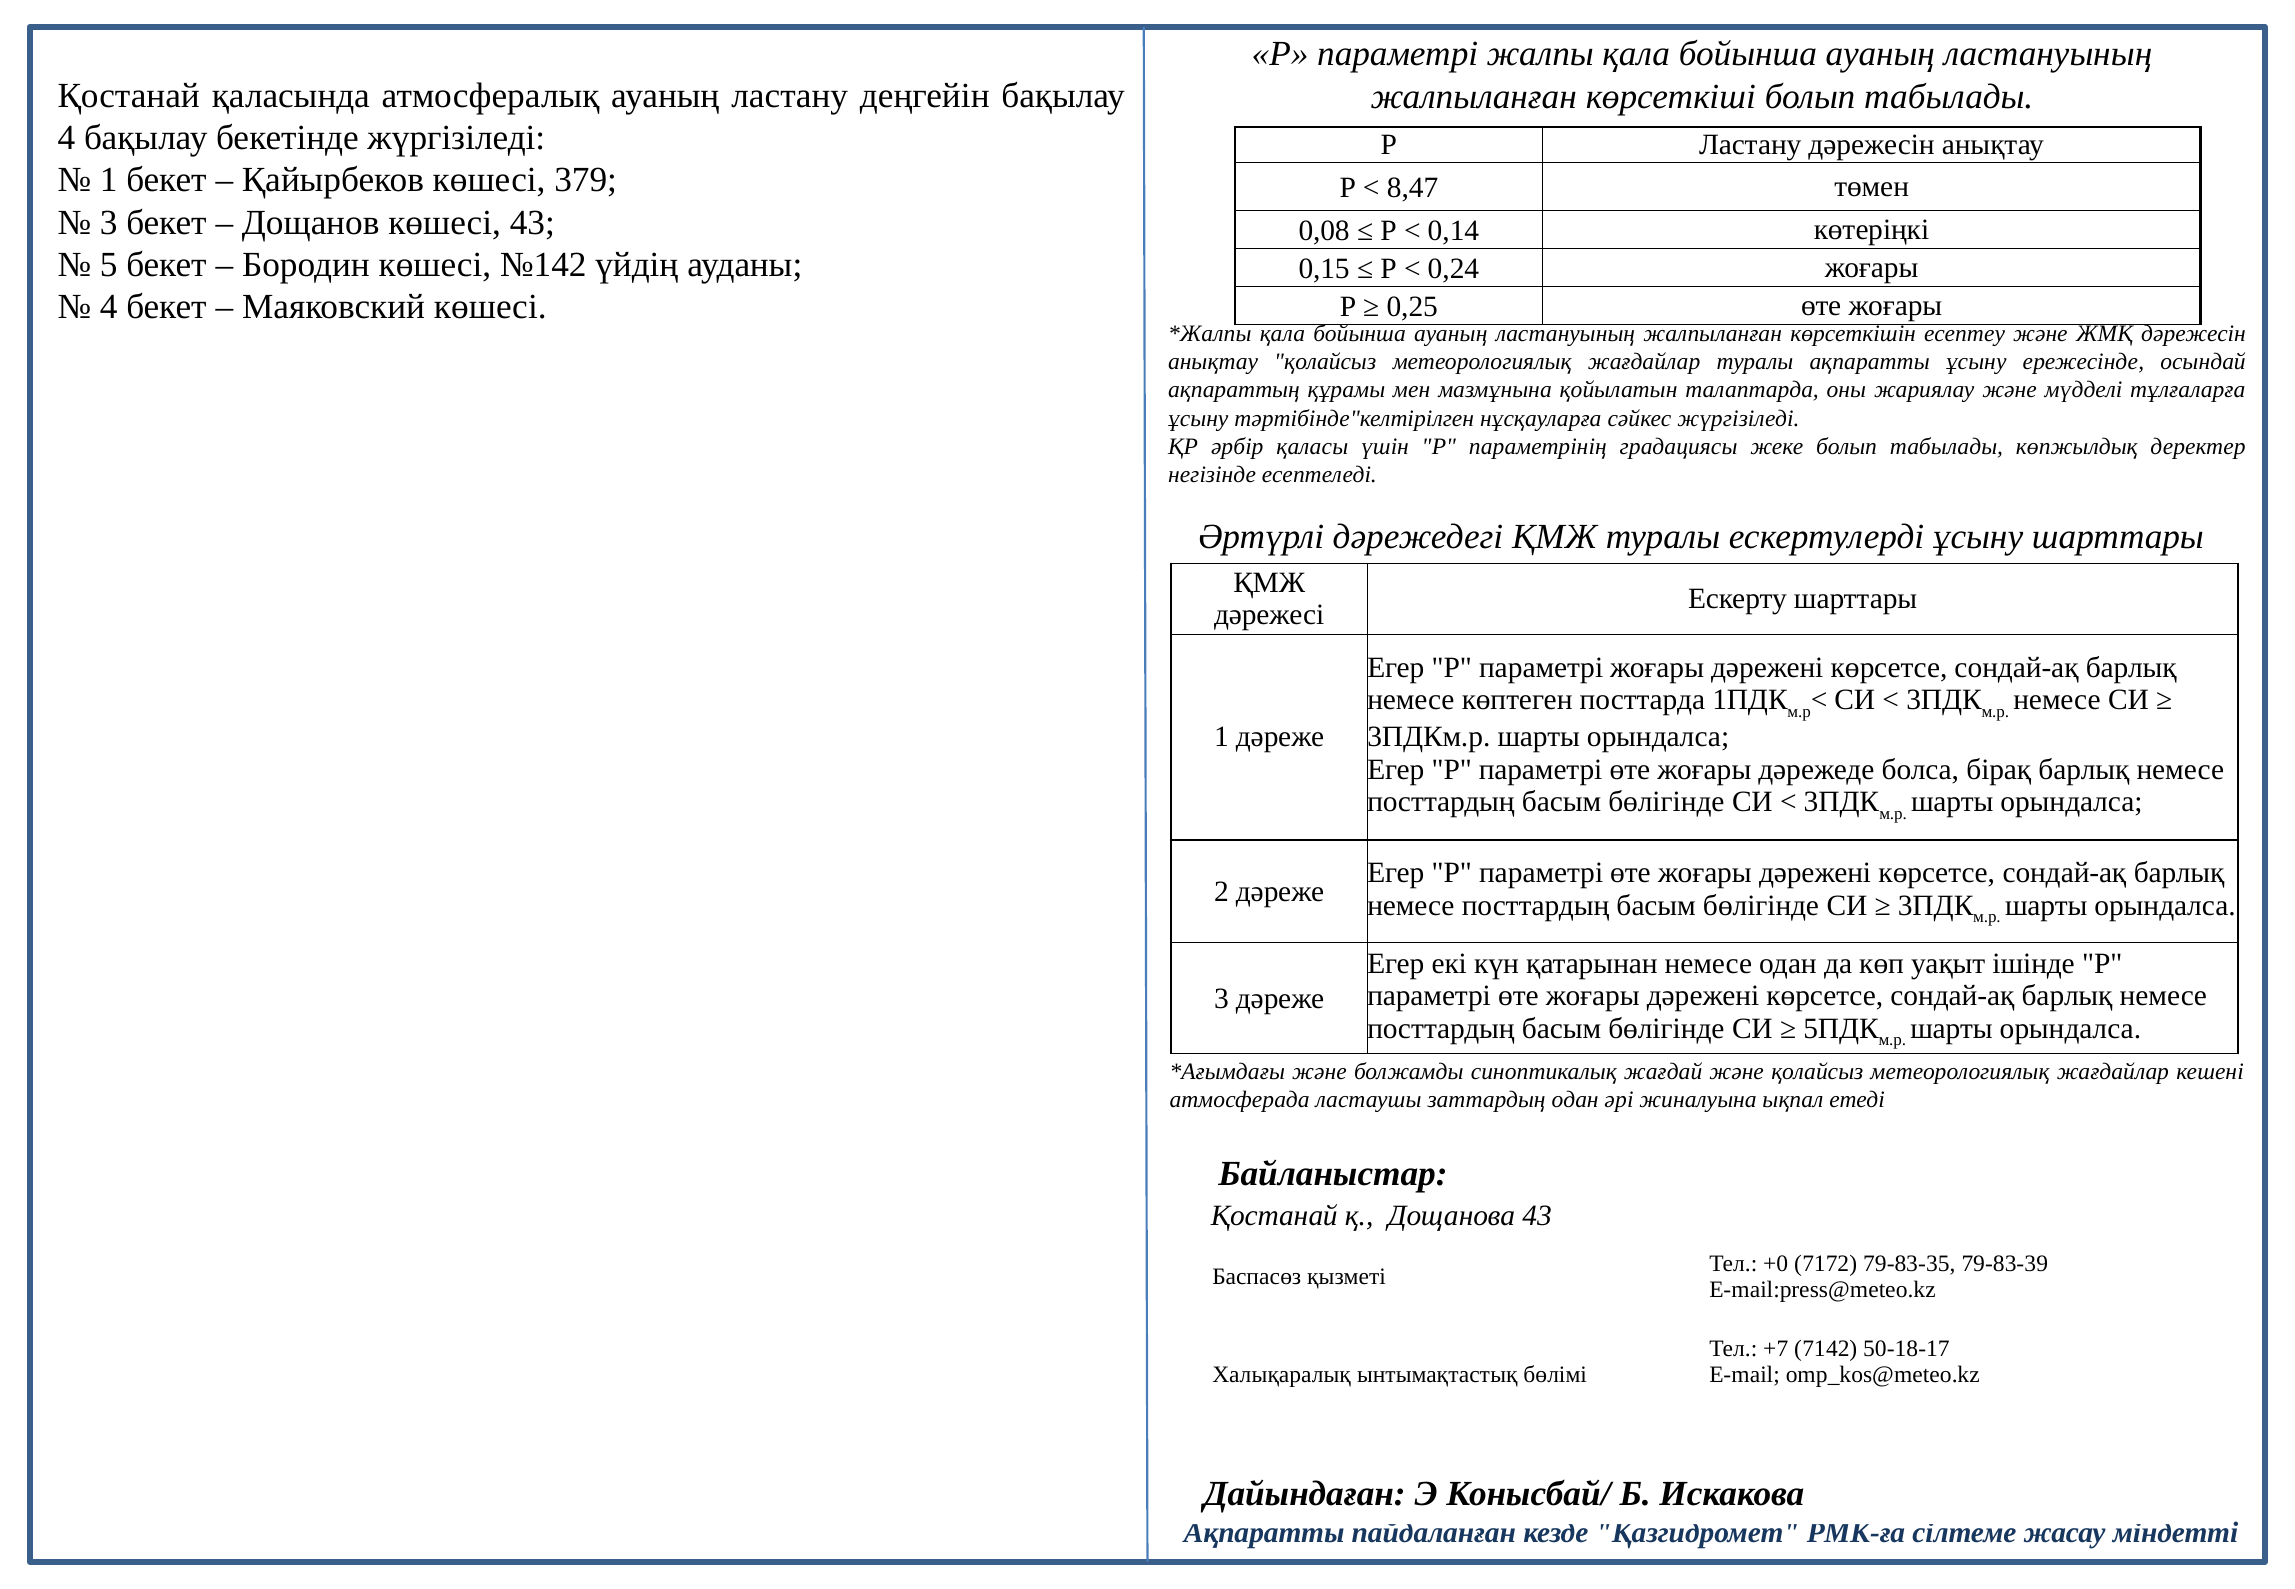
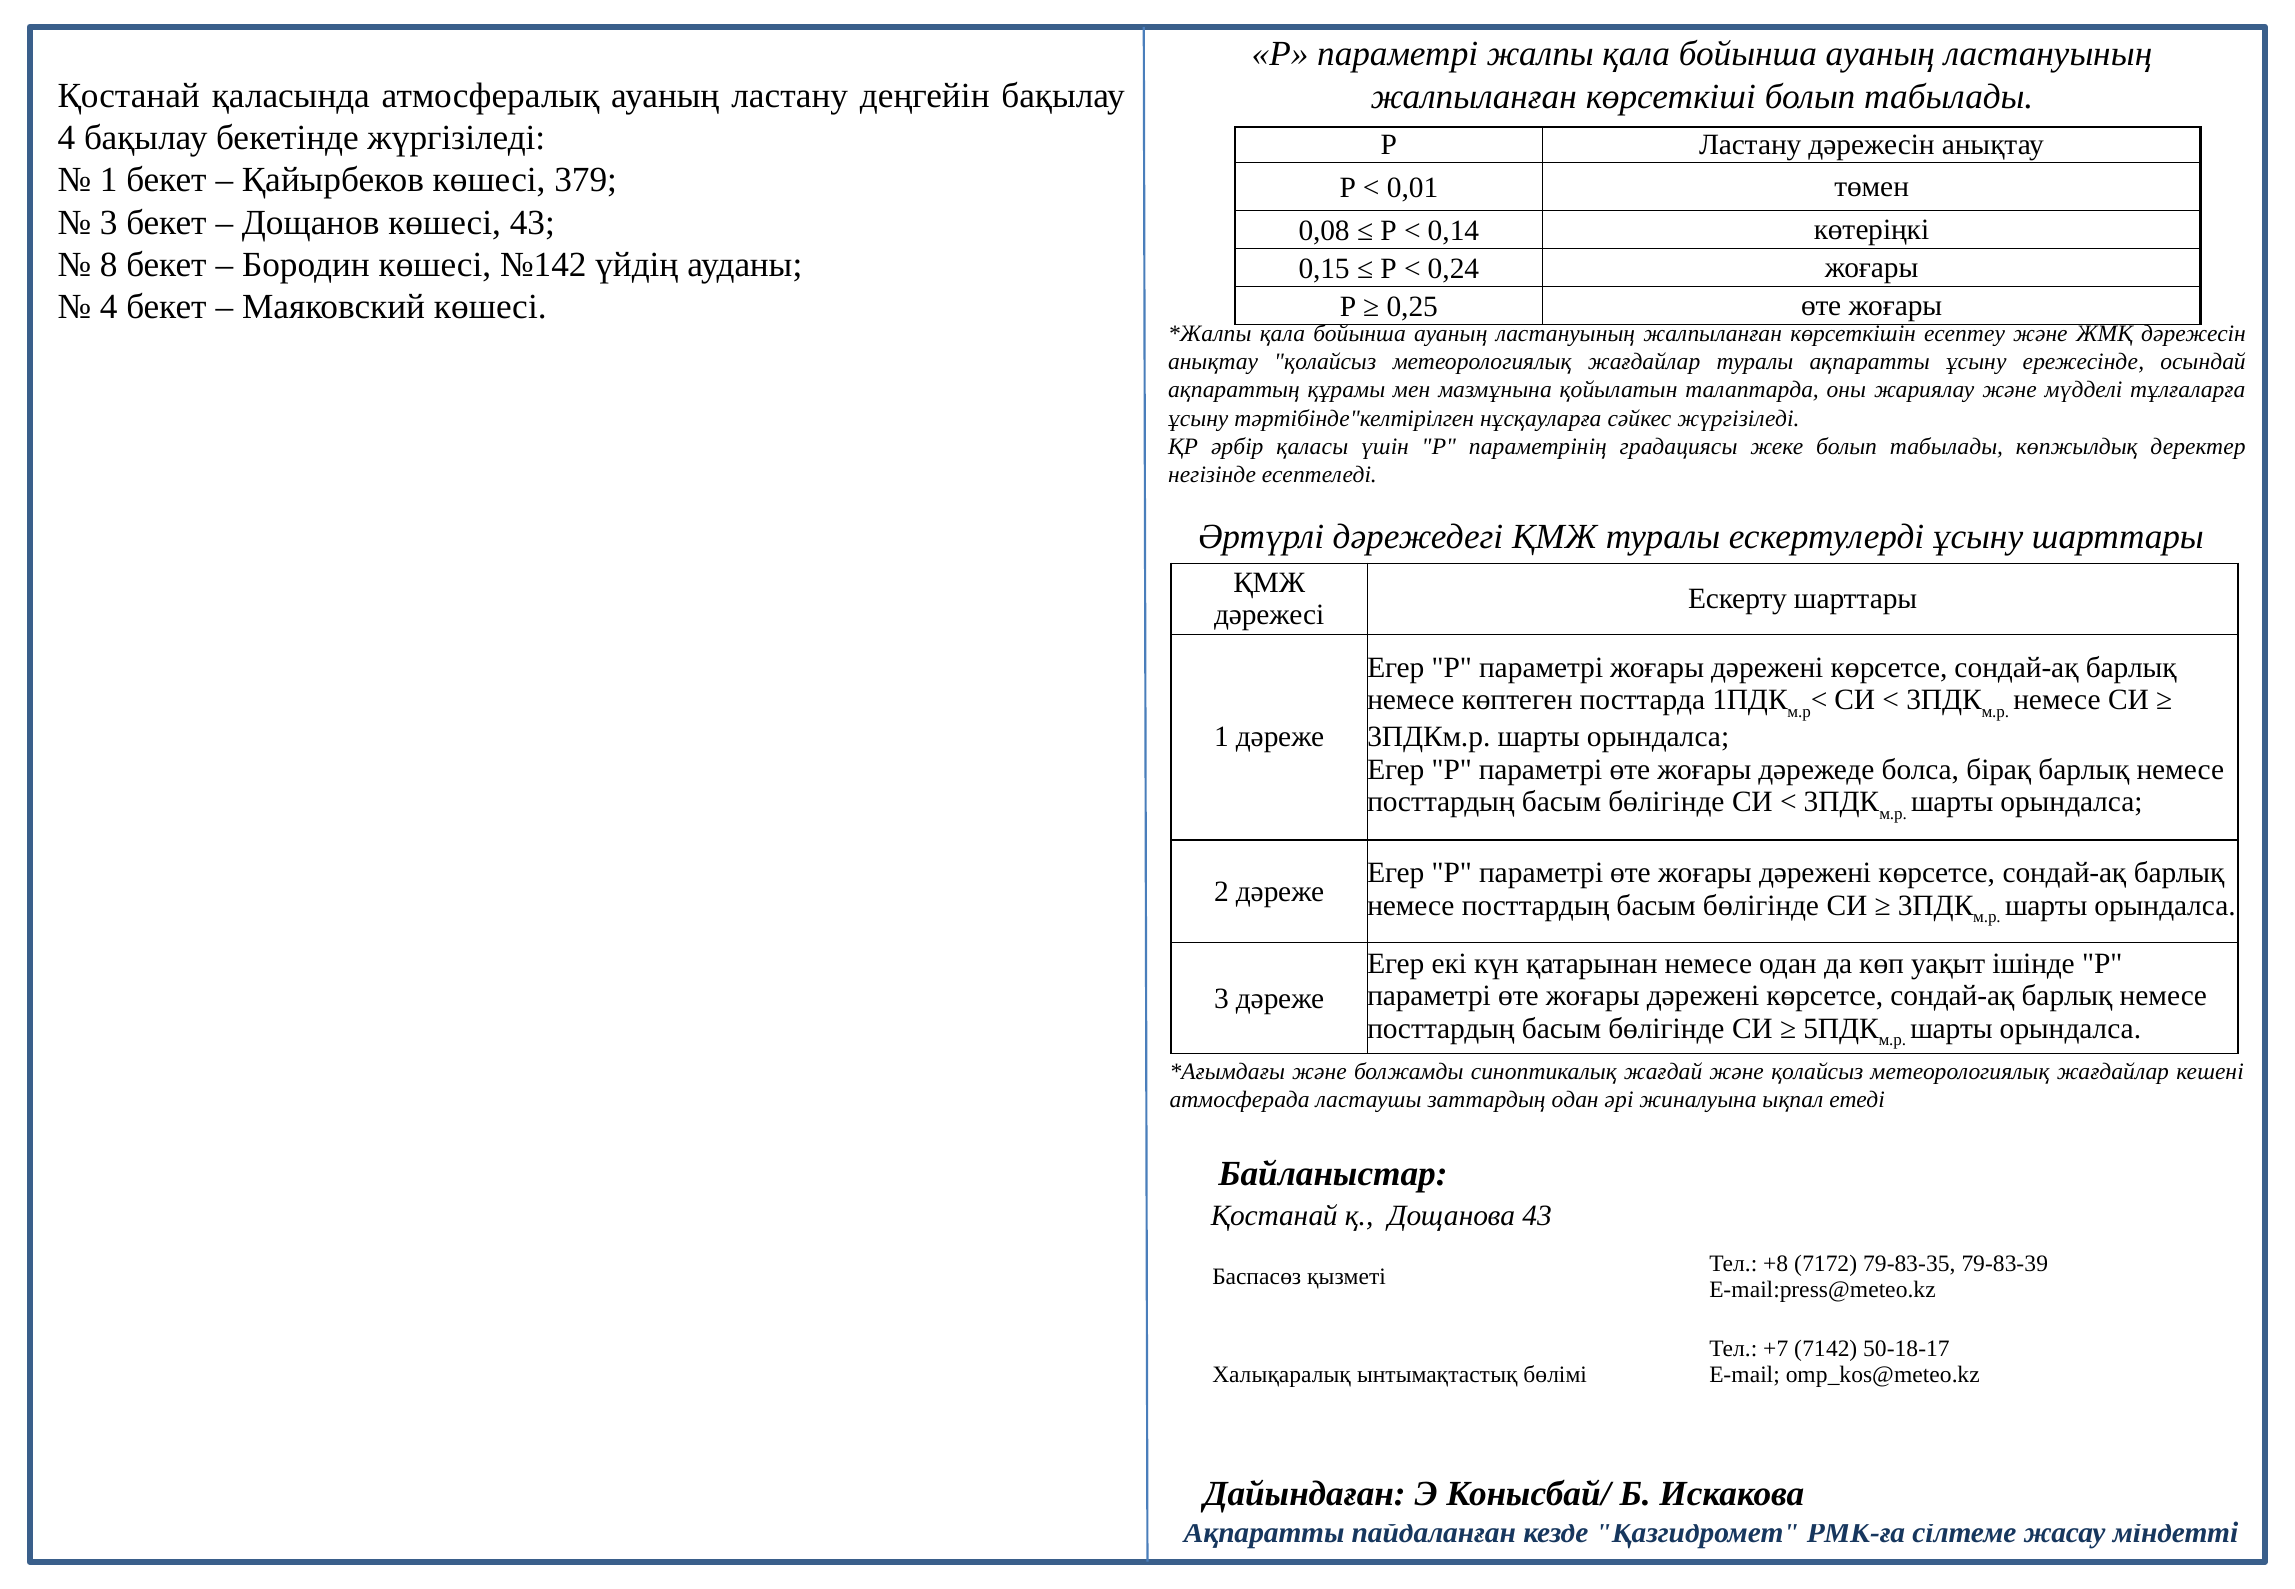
8,47: 8,47 -> 0,01
5: 5 -> 8
+0: +0 -> +8
